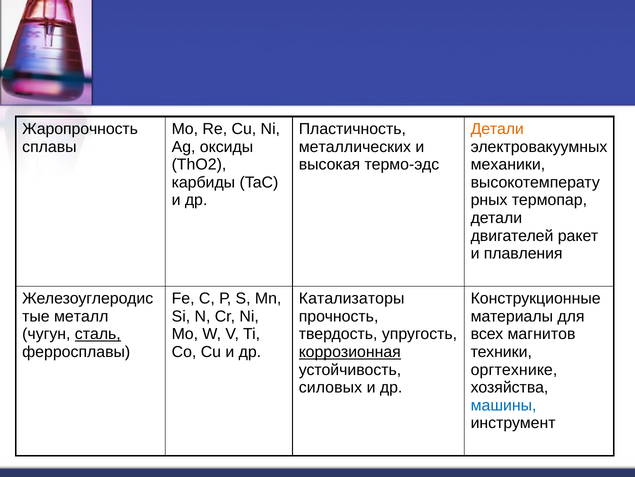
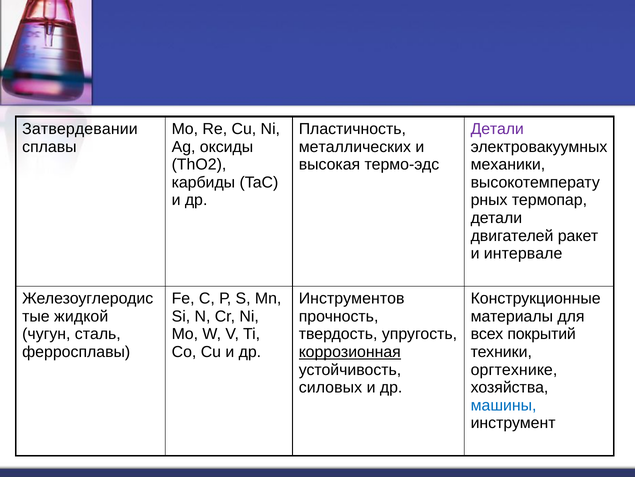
Жаропрочность: Жаропрочность -> Затвердевании
Детали at (497, 129) colour: orange -> purple
плавления: плавления -> интервале
Катализаторы: Катализаторы -> Инструментов
металл: металл -> жидкой
сталь underline: present -> none
магнитов: магнитов -> покрытий
